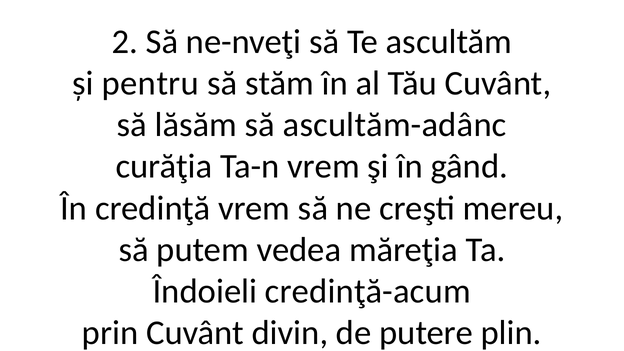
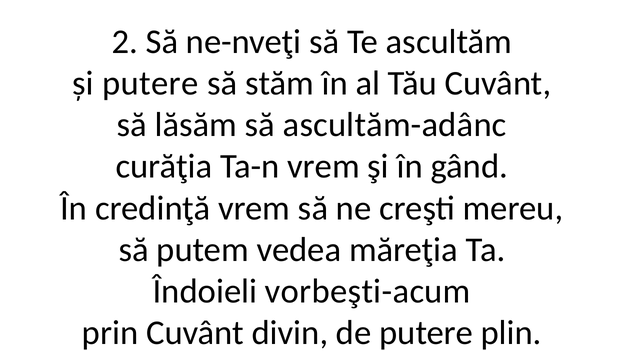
și pentru: pentru -> putere
credinţă-acum: credinţă-acum -> vorbeşti-acum
